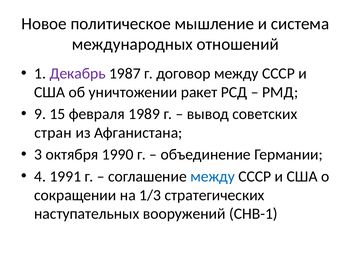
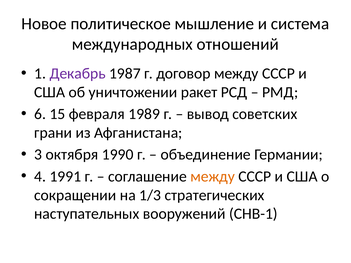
9: 9 -> 6
стран: стран -> грани
между at (213, 177) colour: blue -> orange
